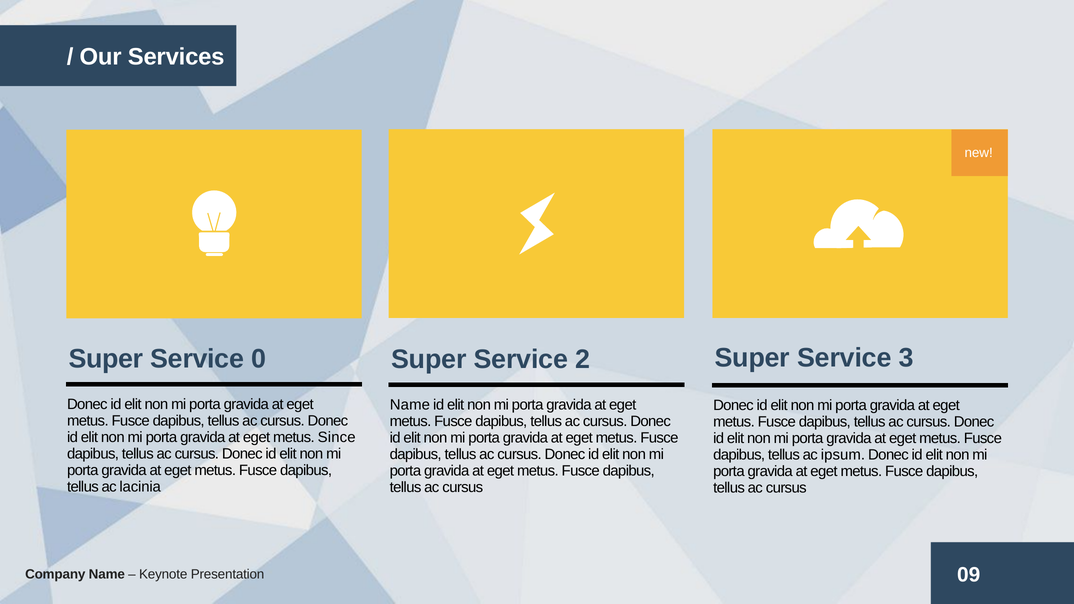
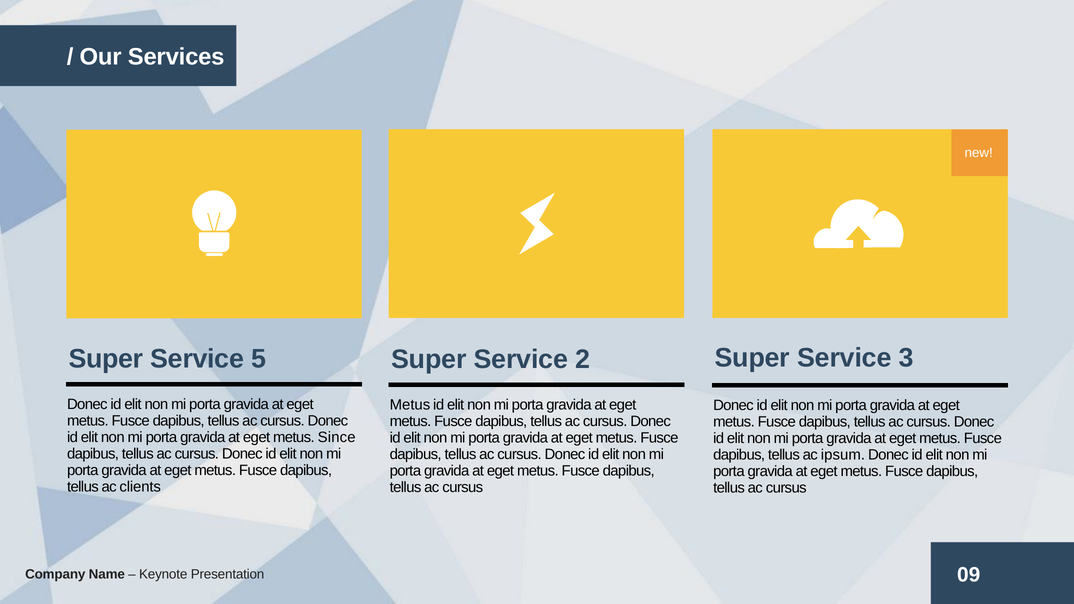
0: 0 -> 5
Name at (410, 405): Name -> Metus
lacinia: lacinia -> clients
